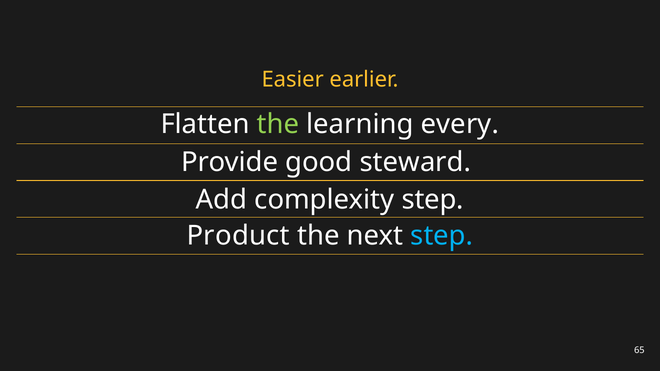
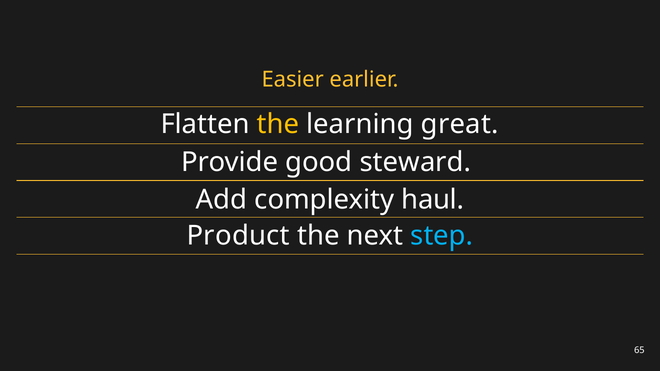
the at (278, 124) colour: light green -> yellow
every: every -> great
complexity step: step -> haul
